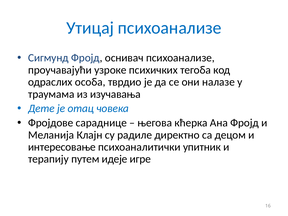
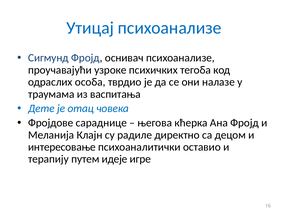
изучавања: изучавања -> васпитања
упитник: упитник -> оставио
